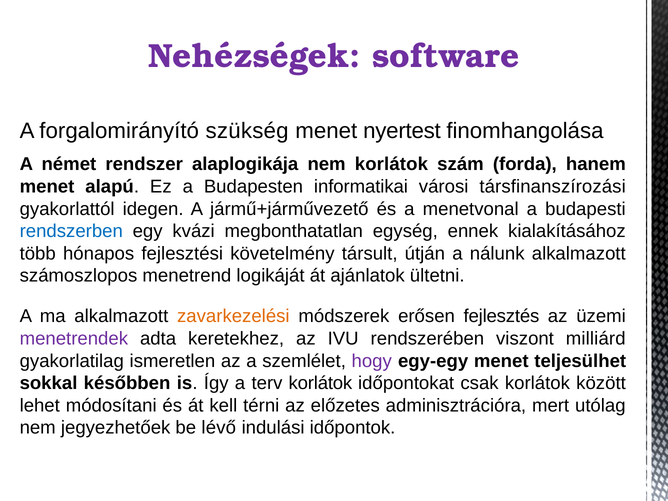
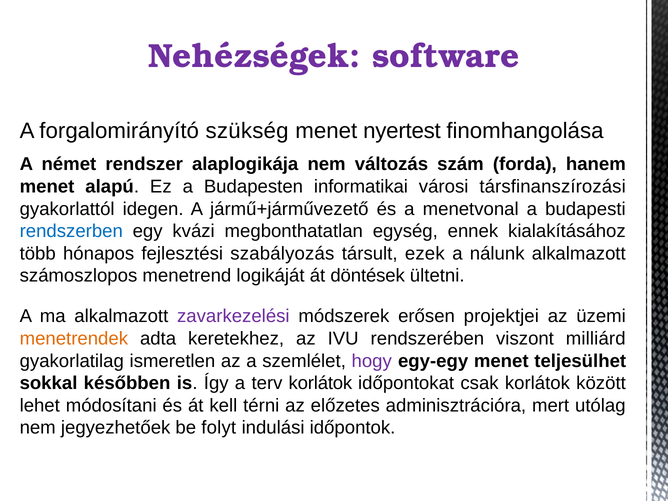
nem korlátok: korlátok -> változás
követelmény: követelmény -> szabályozás
útján: útján -> ezek
ajánlatok: ajánlatok -> döntések
zavarkezelési colour: orange -> purple
fejlesztés: fejlesztés -> projektjei
menetrendek colour: purple -> orange
lévő: lévő -> folyt
